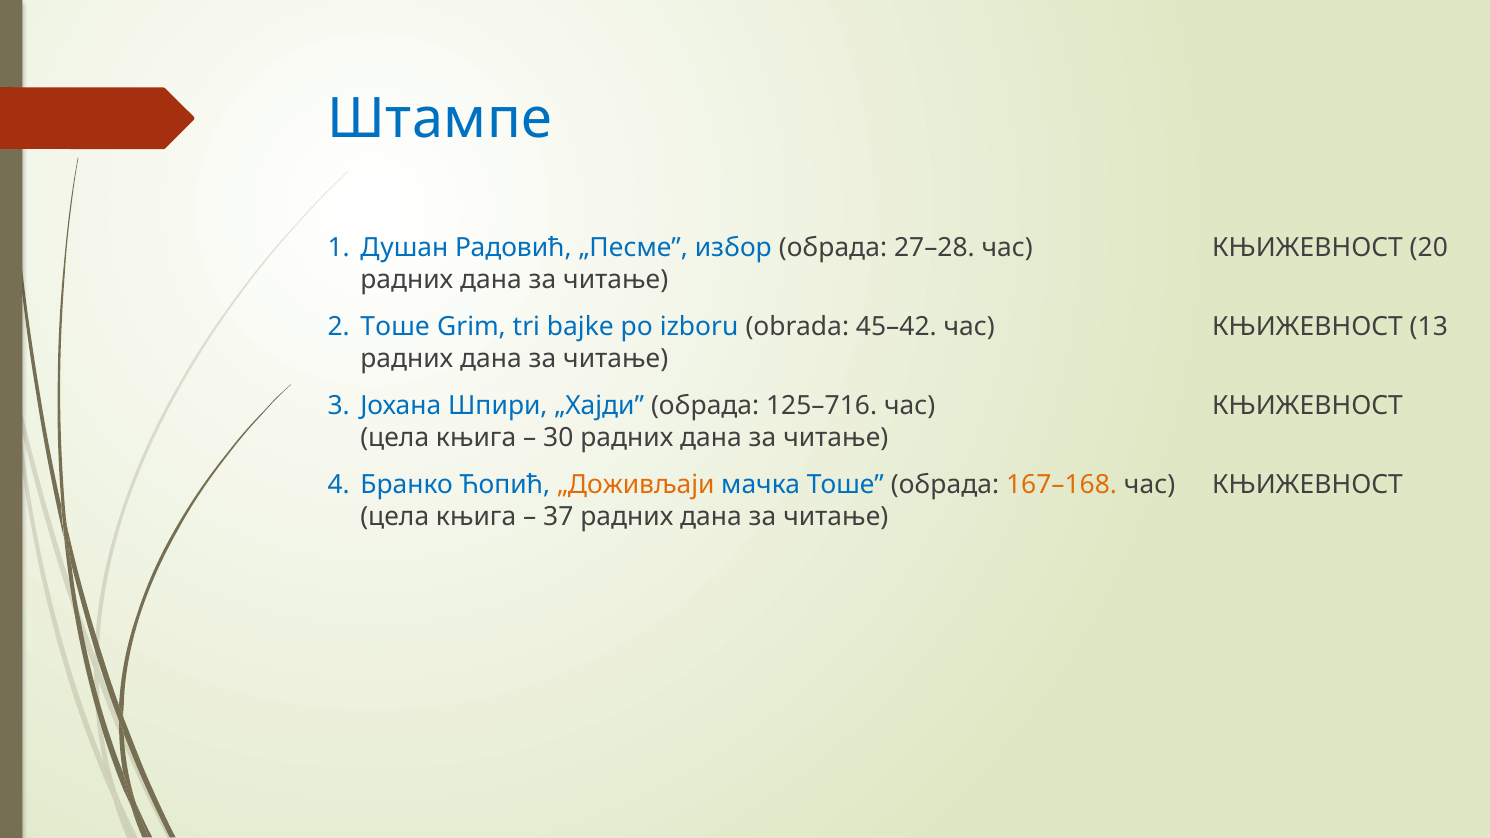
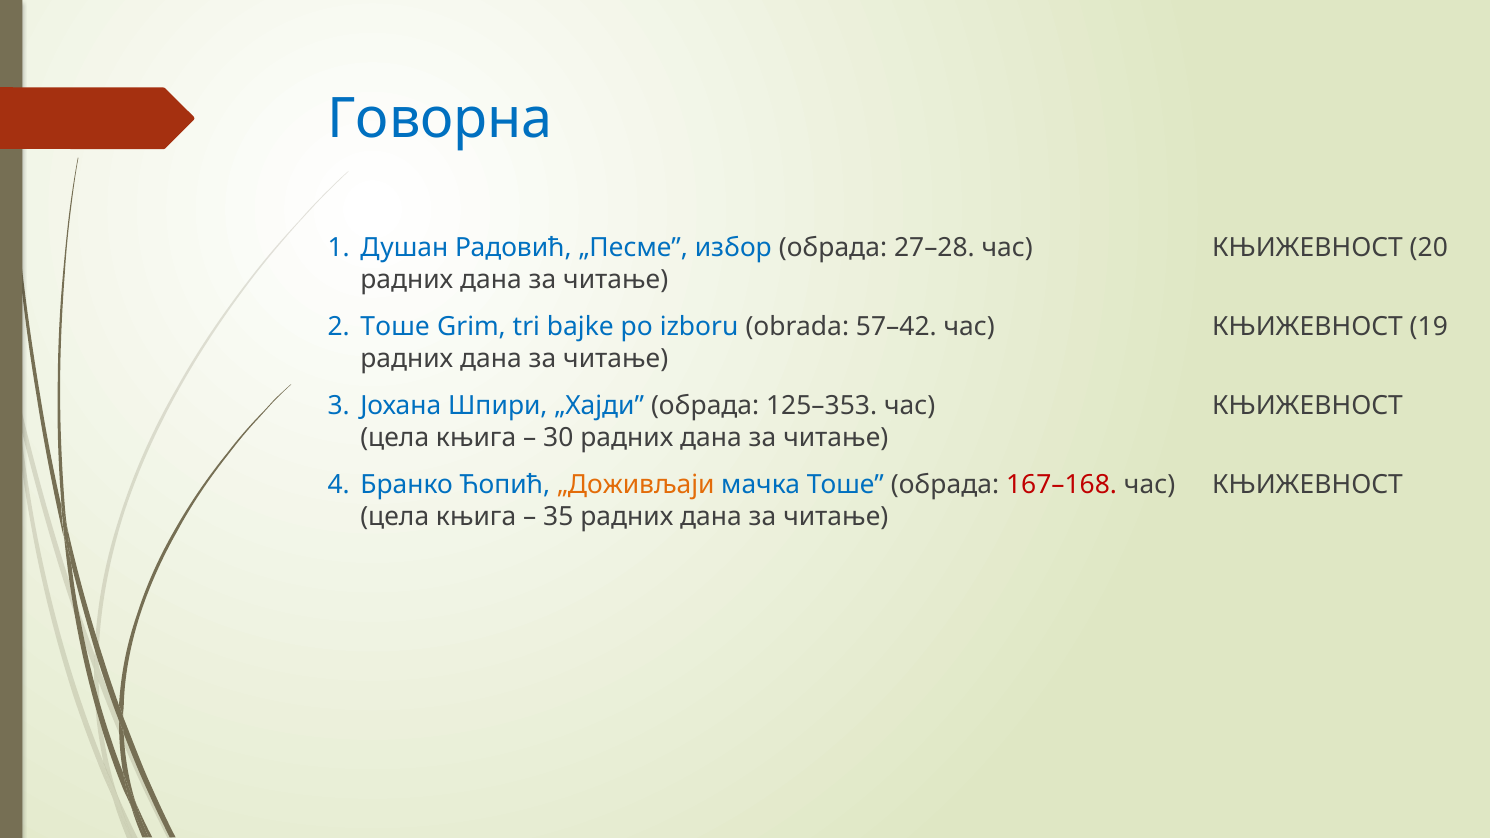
Штампе: Штампе -> Говорна
45–42: 45–42 -> 57–42
13: 13 -> 19
125–716: 125–716 -> 125–353
167–168 colour: orange -> red
37: 37 -> 35
